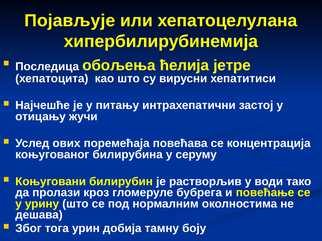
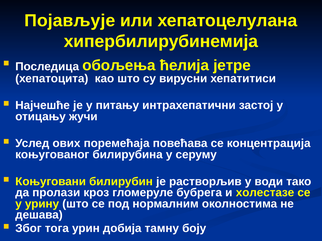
повећање: повећање -> холестазе
